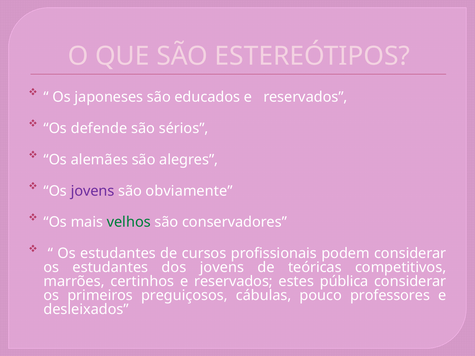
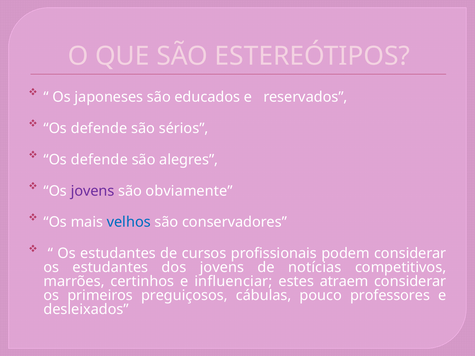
alemães at (99, 160): alemães -> defende
velhos colour: green -> blue
teóricas: teóricas -> notícias
certinhos e reservados: reservados -> influenciar
pública: pública -> atraem
